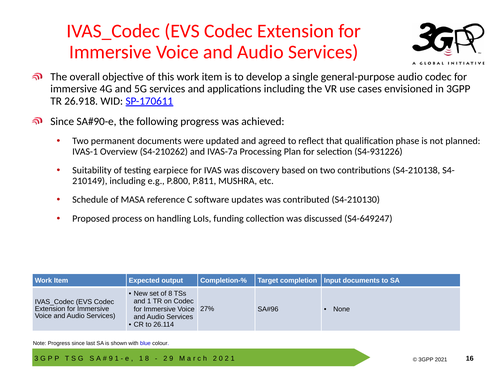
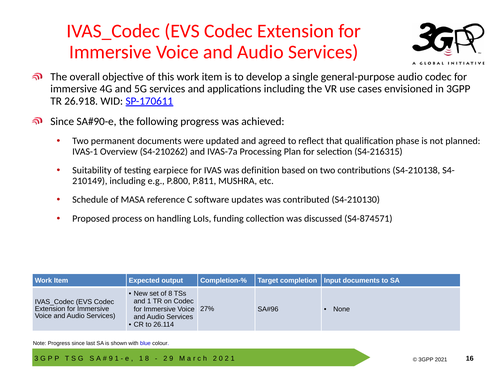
S4-931226: S4-931226 -> S4-216315
discovery: discovery -> definition
S4-649247: S4-649247 -> S4-874571
